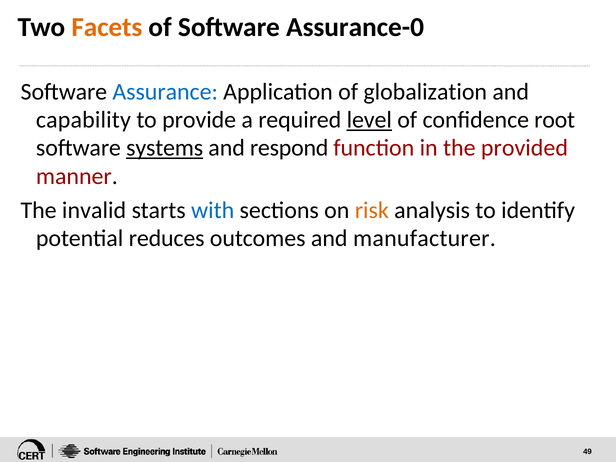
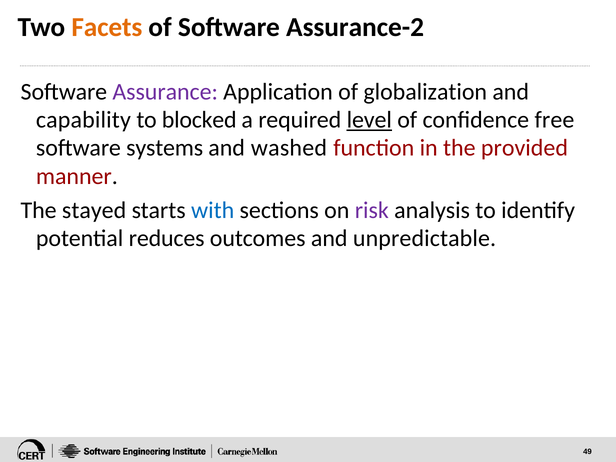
Assurance-0: Assurance-0 -> Assurance-2
Assurance colour: blue -> purple
provide: provide -> blocked
root: root -> free
systems underline: present -> none
respond: respond -> washed
invalid: invalid -> stayed
risk colour: orange -> purple
manufacturer: manufacturer -> unpredictable
